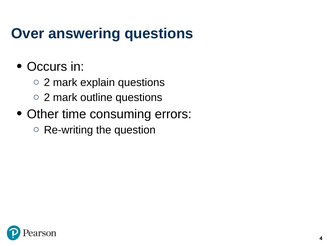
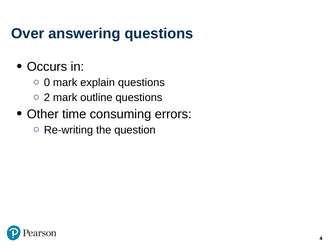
2 at (47, 83): 2 -> 0
